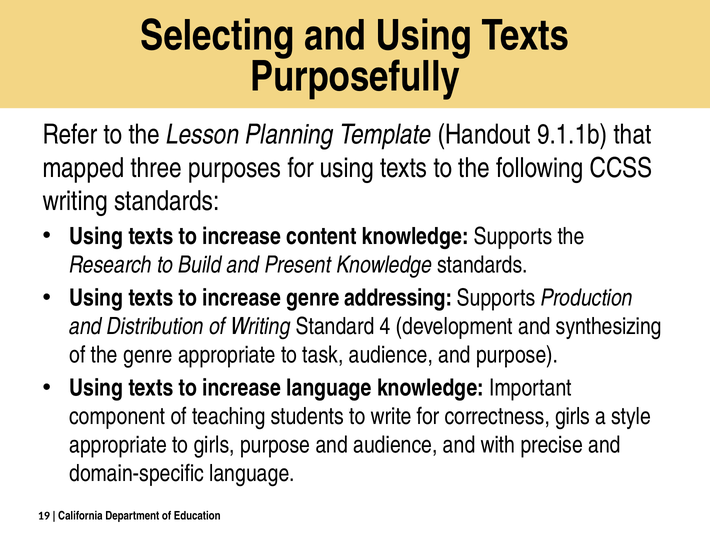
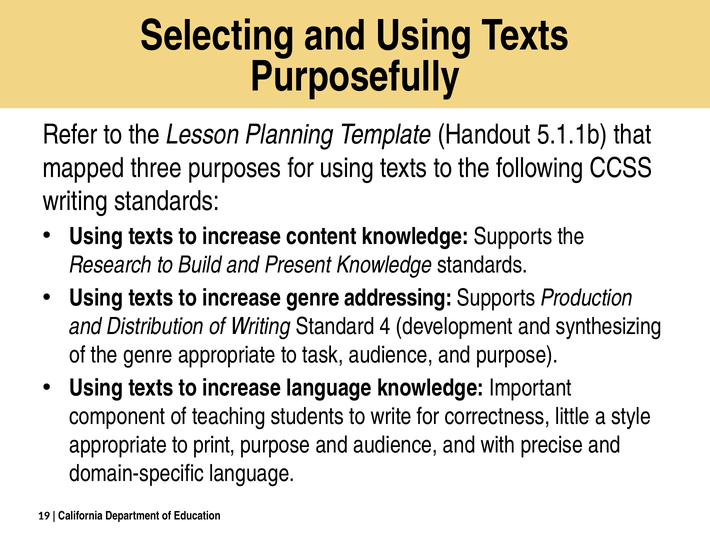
9.1.1b: 9.1.1b -> 5.1.1b
correctness girls: girls -> little
to girls: girls -> print
